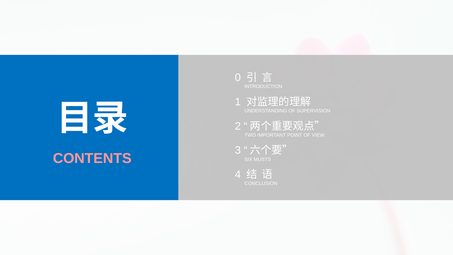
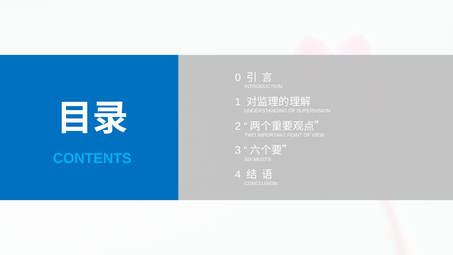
CONTENTS colour: pink -> light blue
